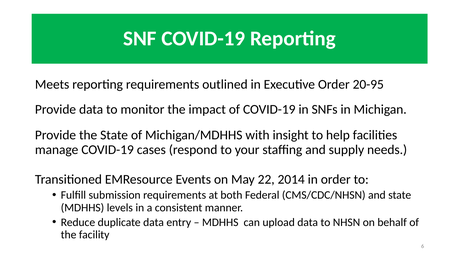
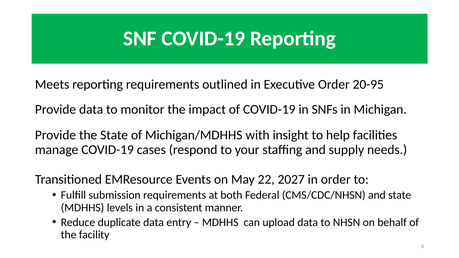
2014: 2014 -> 2027
